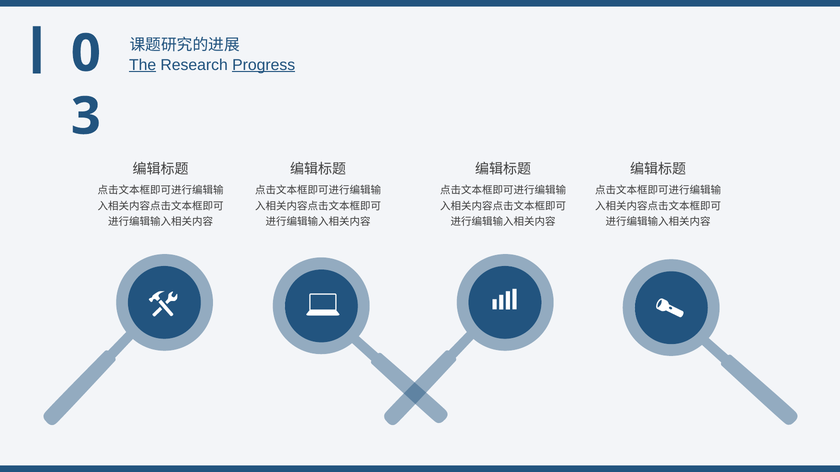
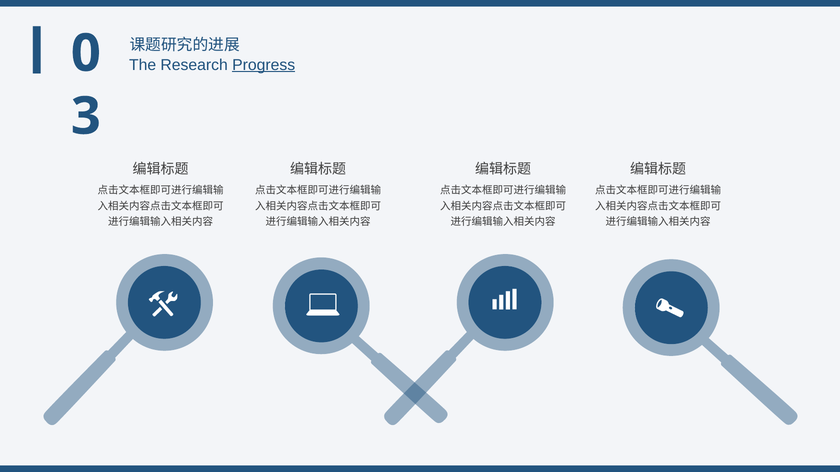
The underline: present -> none
